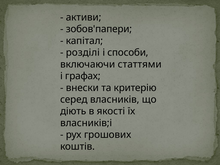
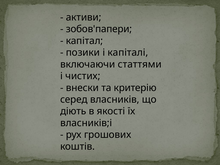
розділі: розділі -> позики
способи: способи -> капіталі
графах: графах -> чистих
